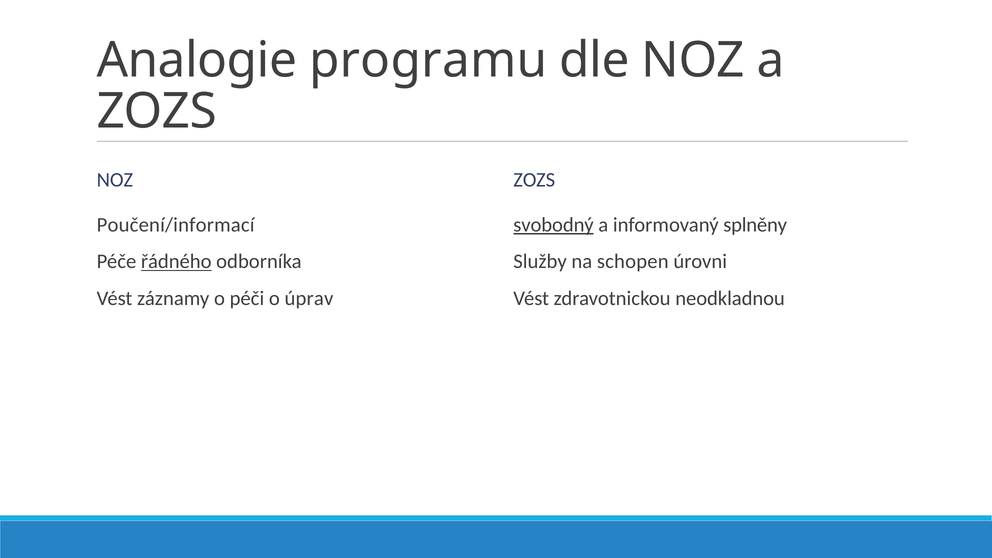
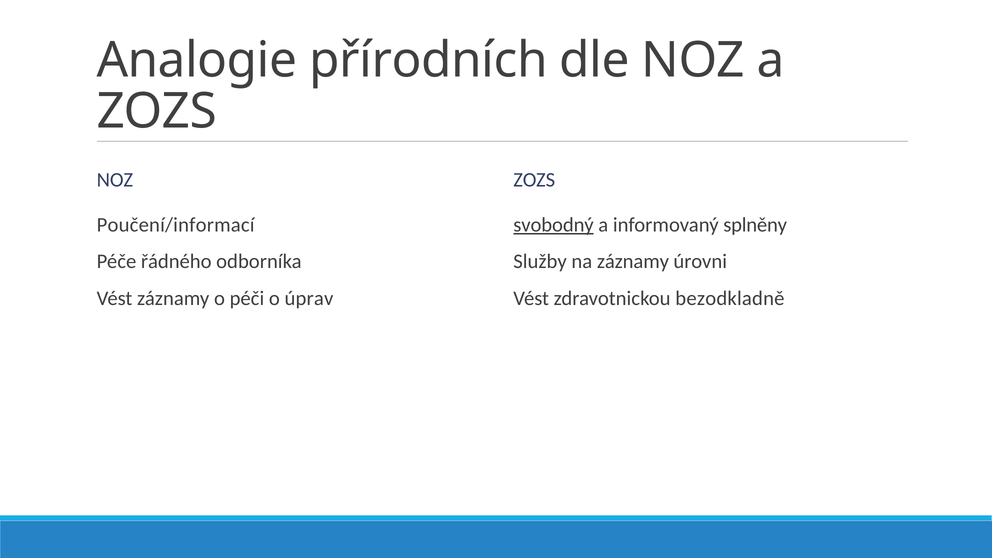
programu: programu -> přírodních
řádného underline: present -> none
na schopen: schopen -> záznamy
neodkladnou: neodkladnou -> bezodkladně
